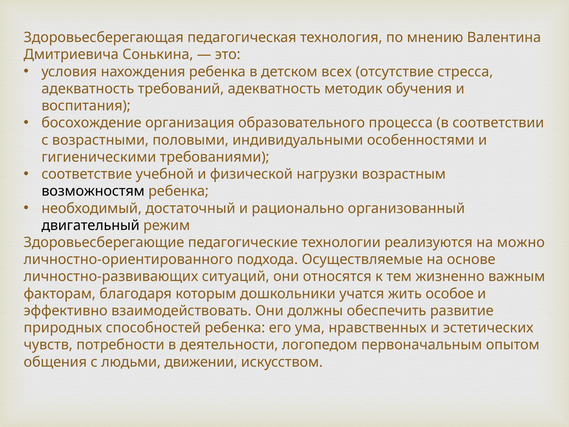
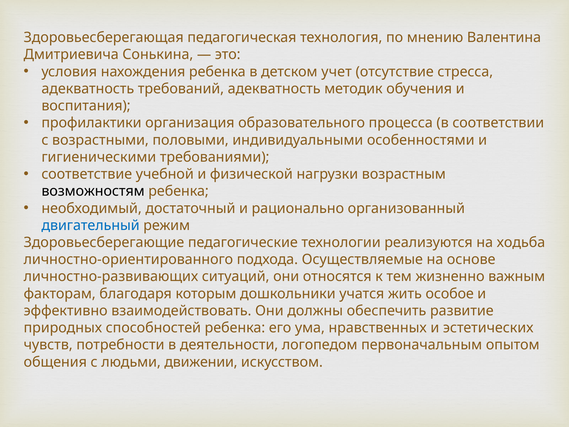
всех: всех -> учет
босохождение: босохождение -> профилактики
двигательный colour: black -> blue
можно: можно -> ходьба
